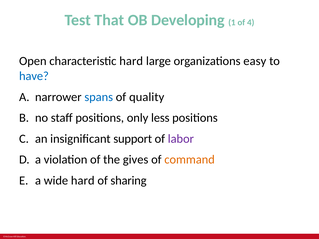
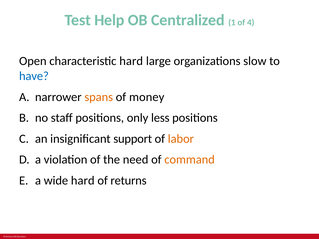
That: That -> Help
Developing: Developing -> Centralized
easy: easy -> slow
spans colour: blue -> orange
quality: quality -> money
labor colour: purple -> orange
gives: gives -> need
sharing: sharing -> returns
